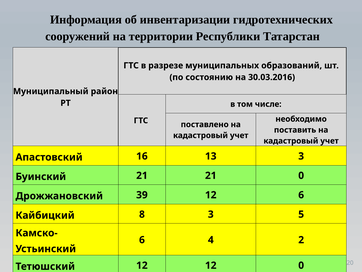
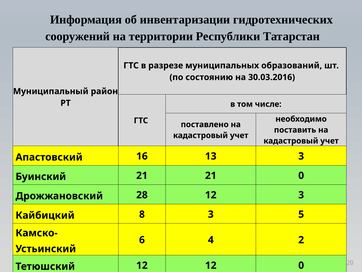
39: 39 -> 28
12 6: 6 -> 3
